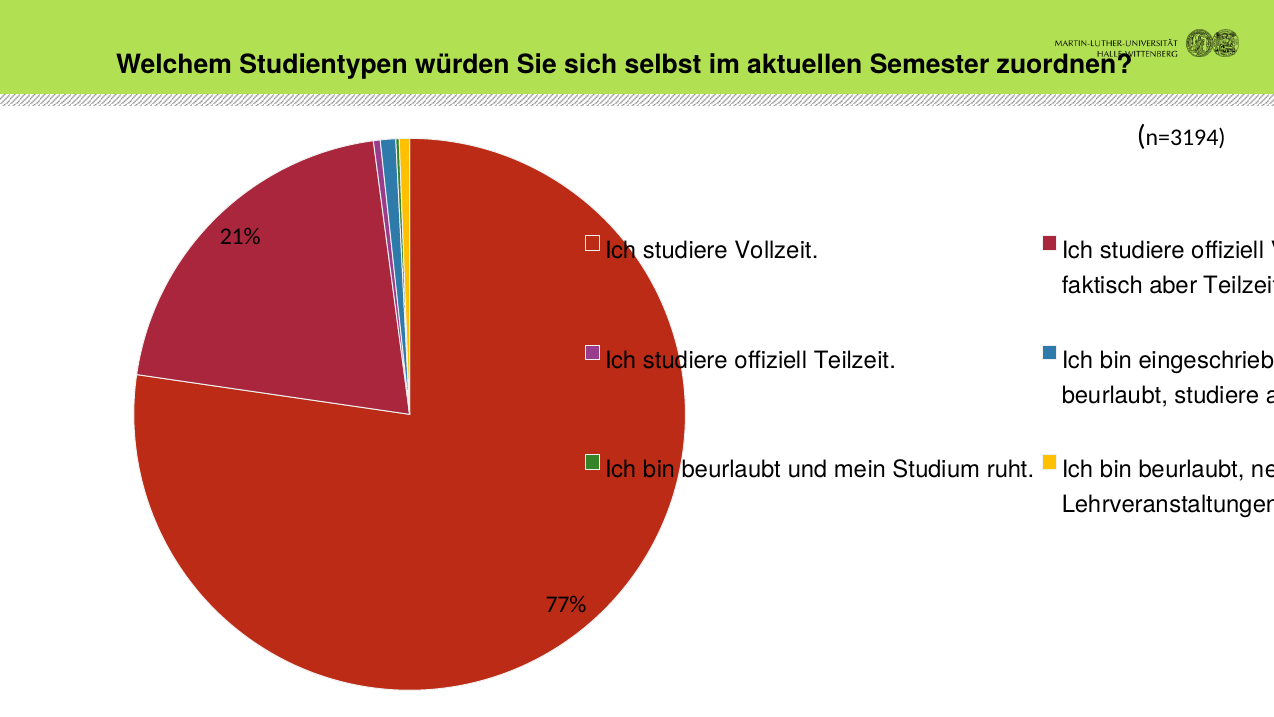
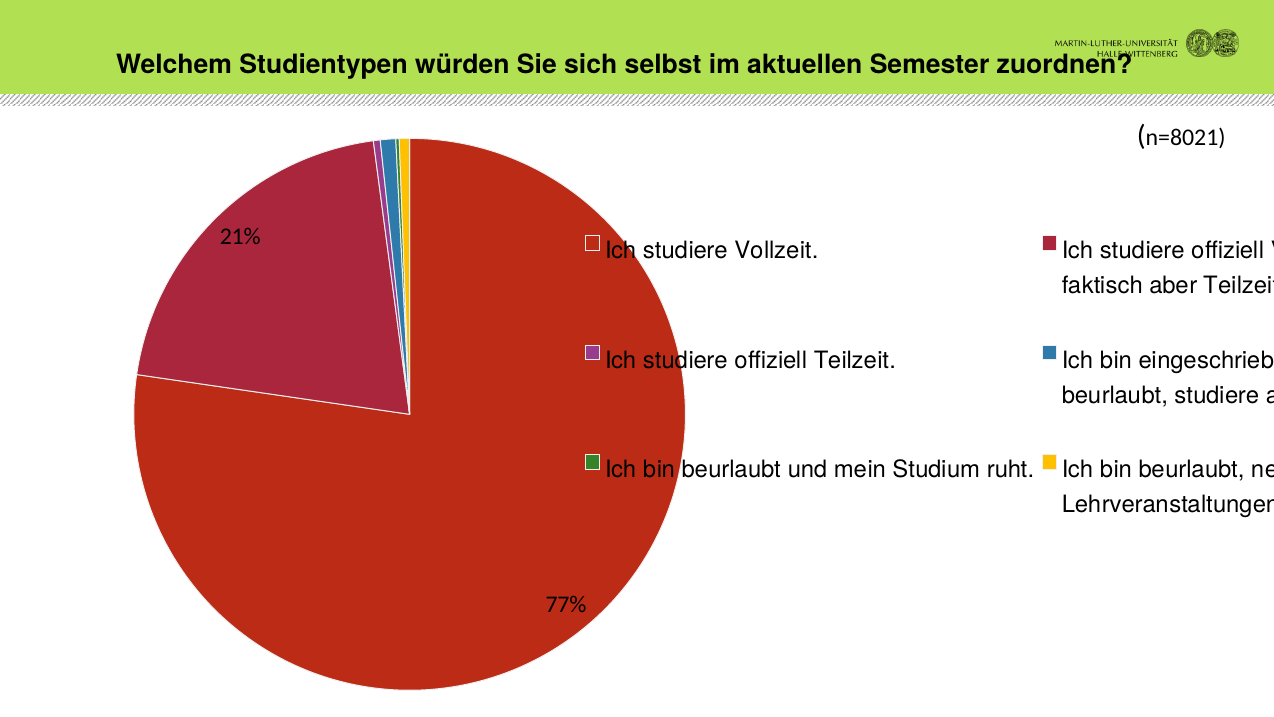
n=3194: n=3194 -> n=8021
